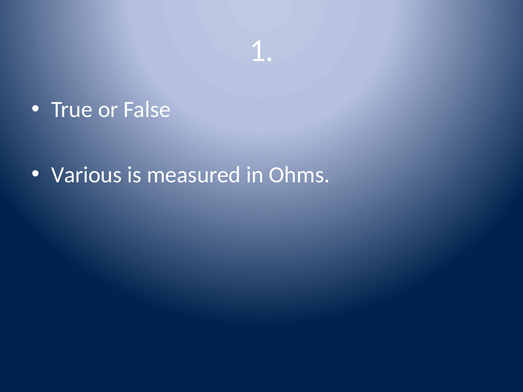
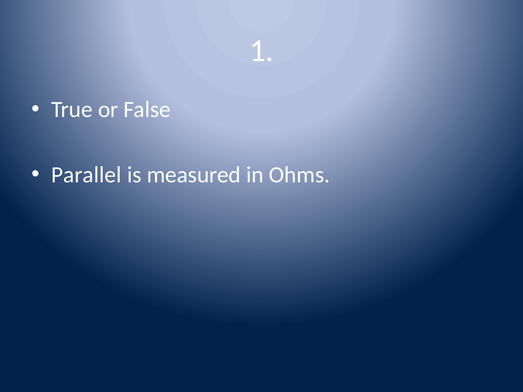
Various: Various -> Parallel
